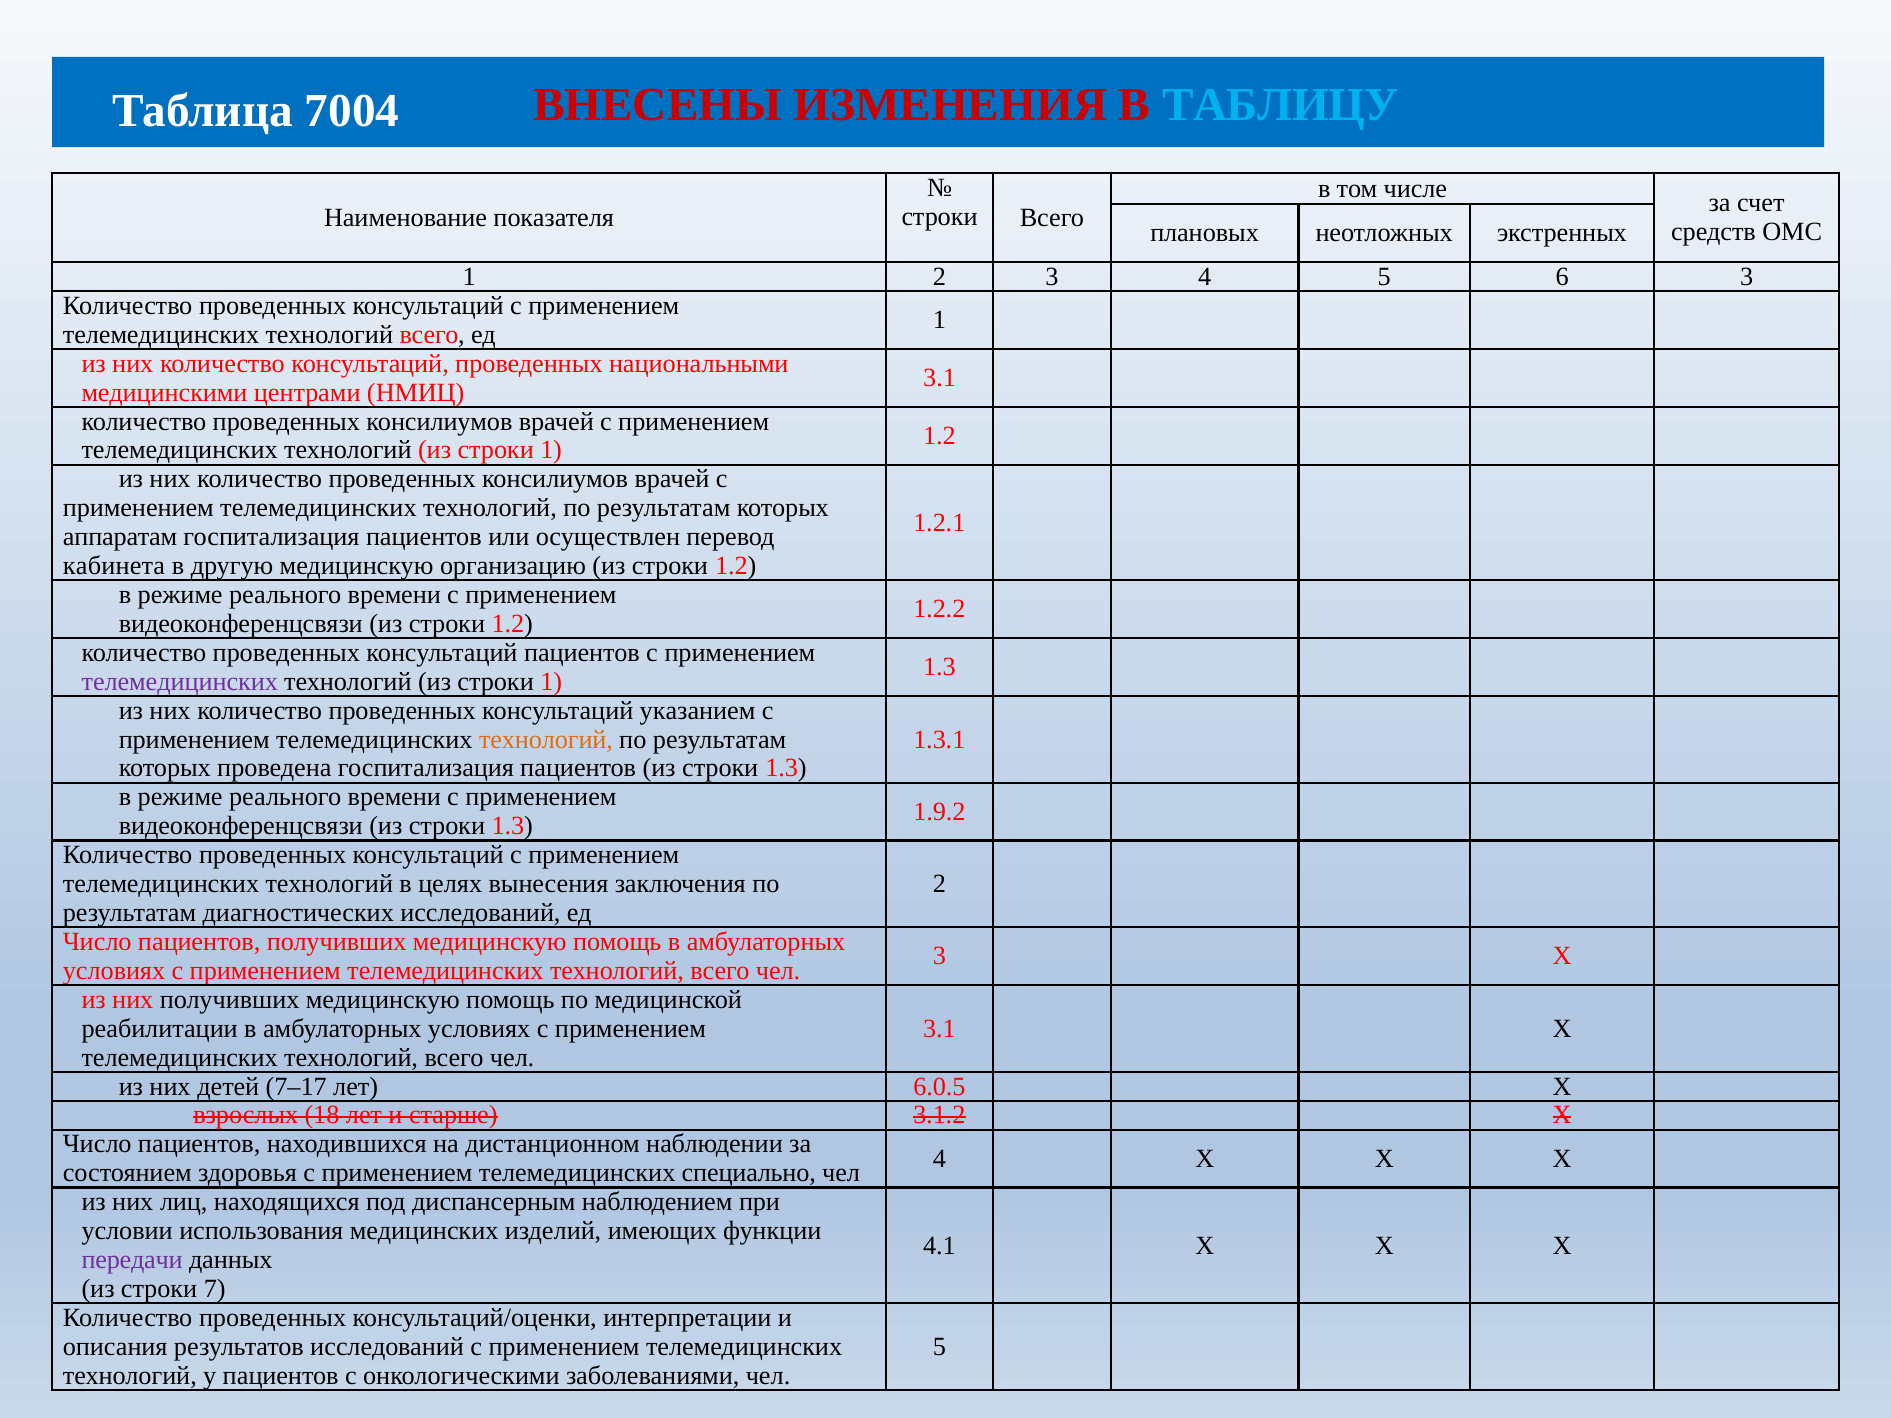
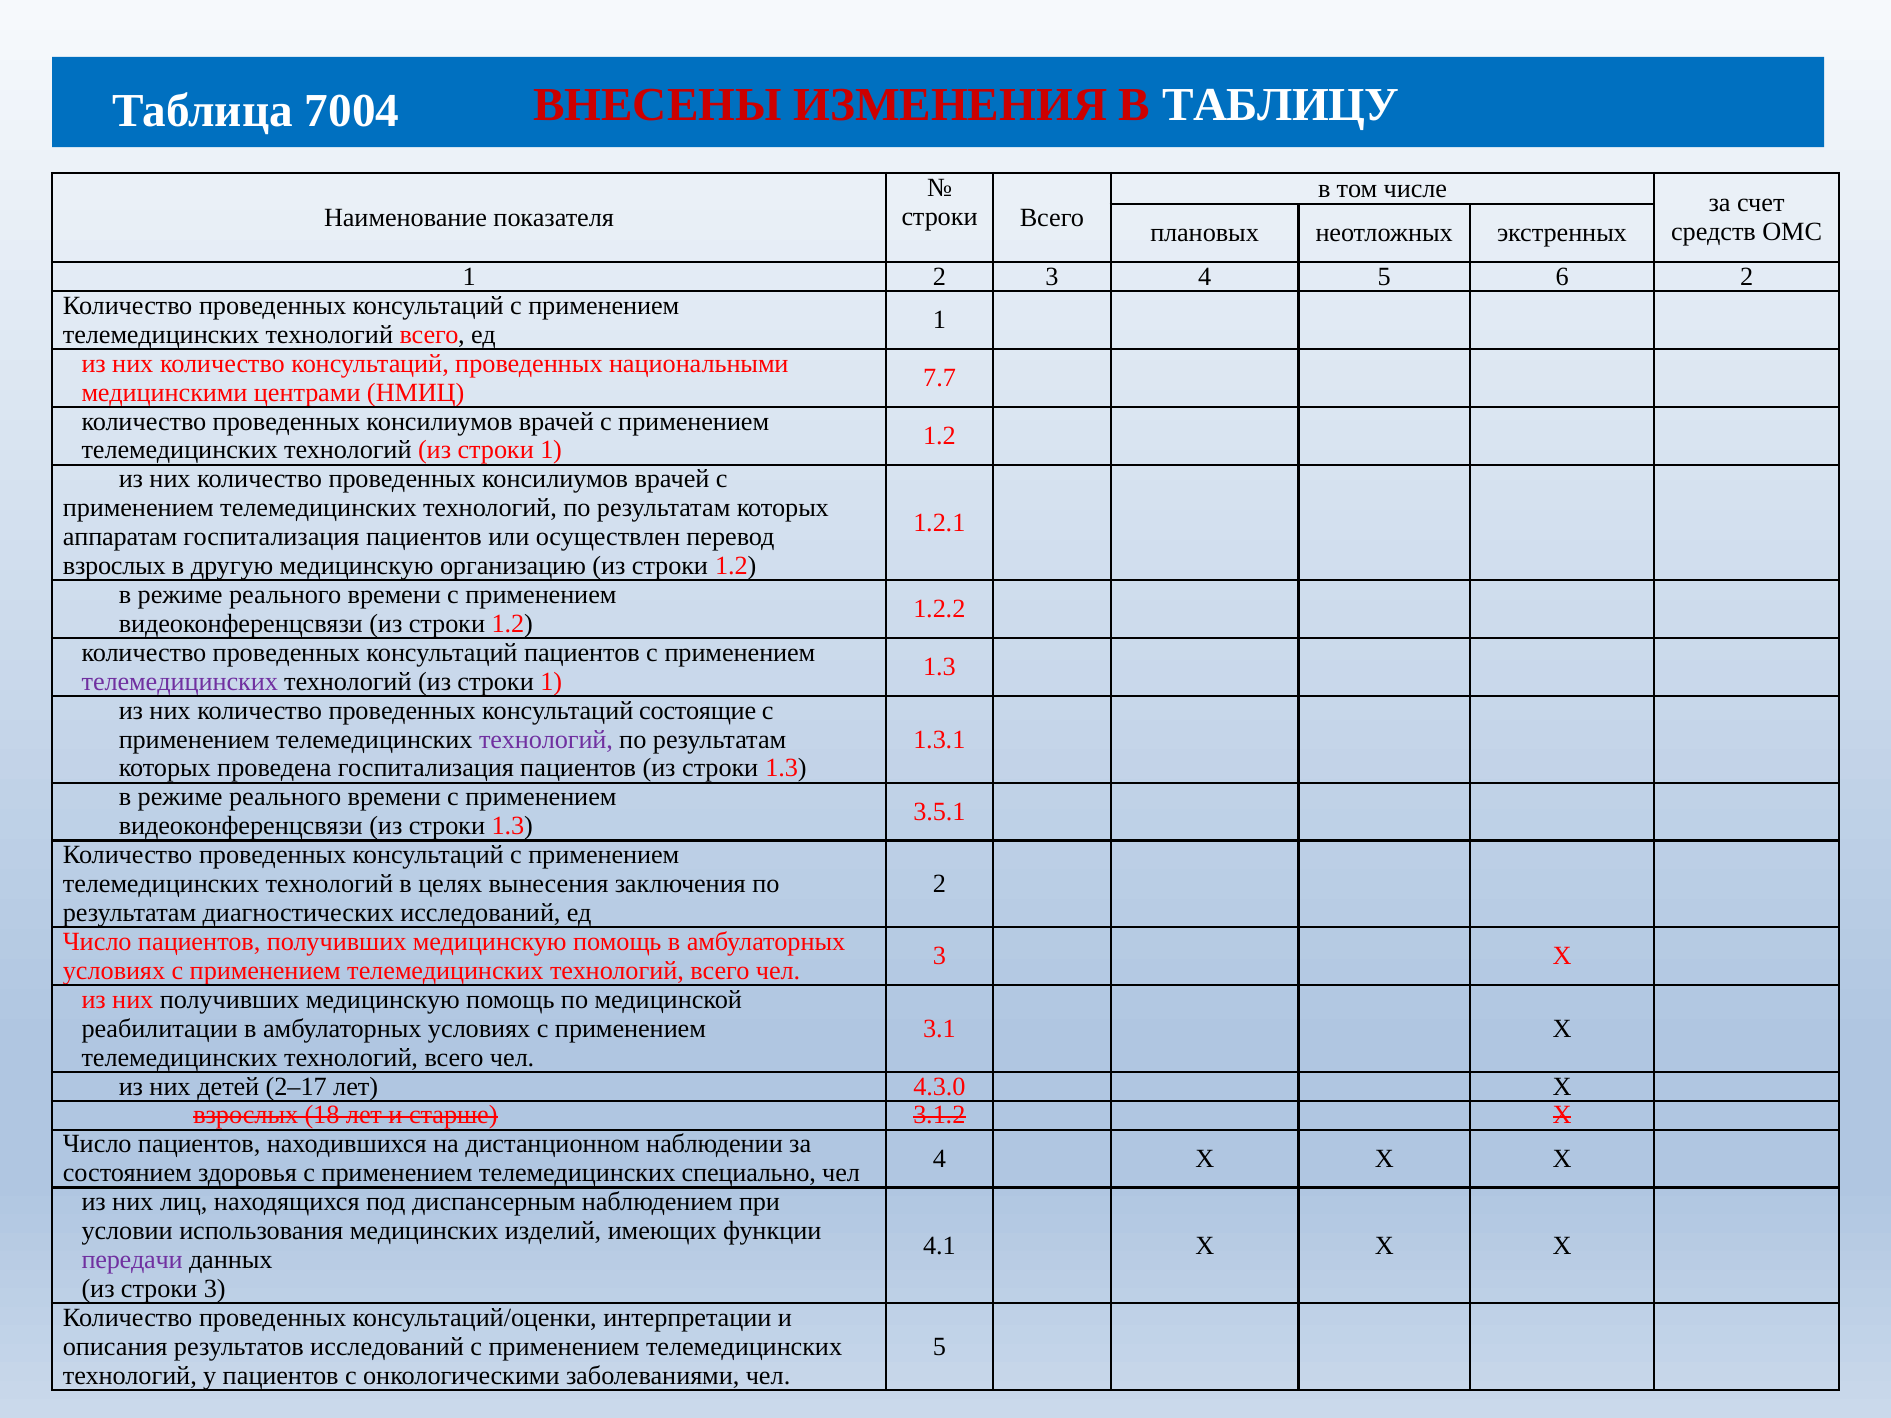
ТАБЛИЦУ colour: light blue -> white
6 3: 3 -> 2
3.1 at (940, 378): 3.1 -> 7.7
кабинета at (114, 566): кабинета -> взрослых
указанием: указанием -> состоящие
технологий at (546, 740) colour: orange -> purple
1.9.2: 1.9.2 -> 3.5.1
7–17: 7–17 -> 2–17
6.0.5: 6.0.5 -> 4.3.0
строки 7: 7 -> 3
